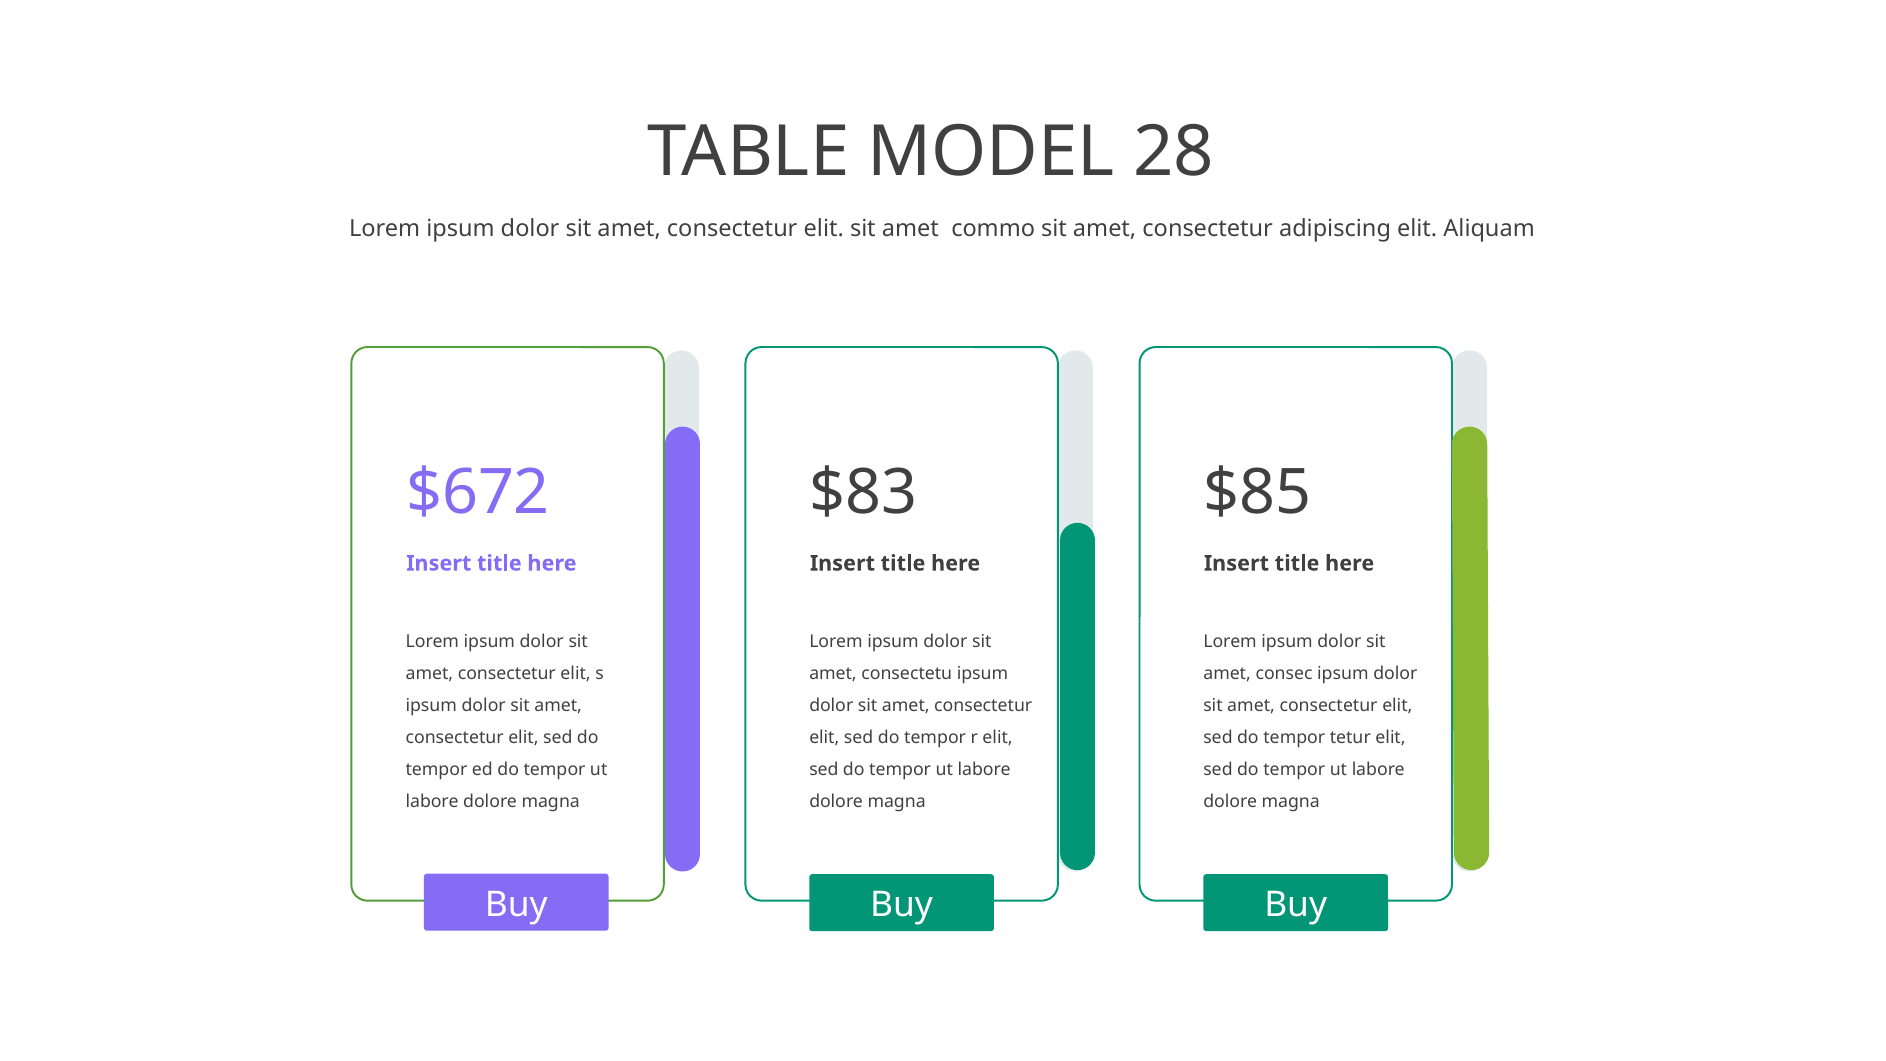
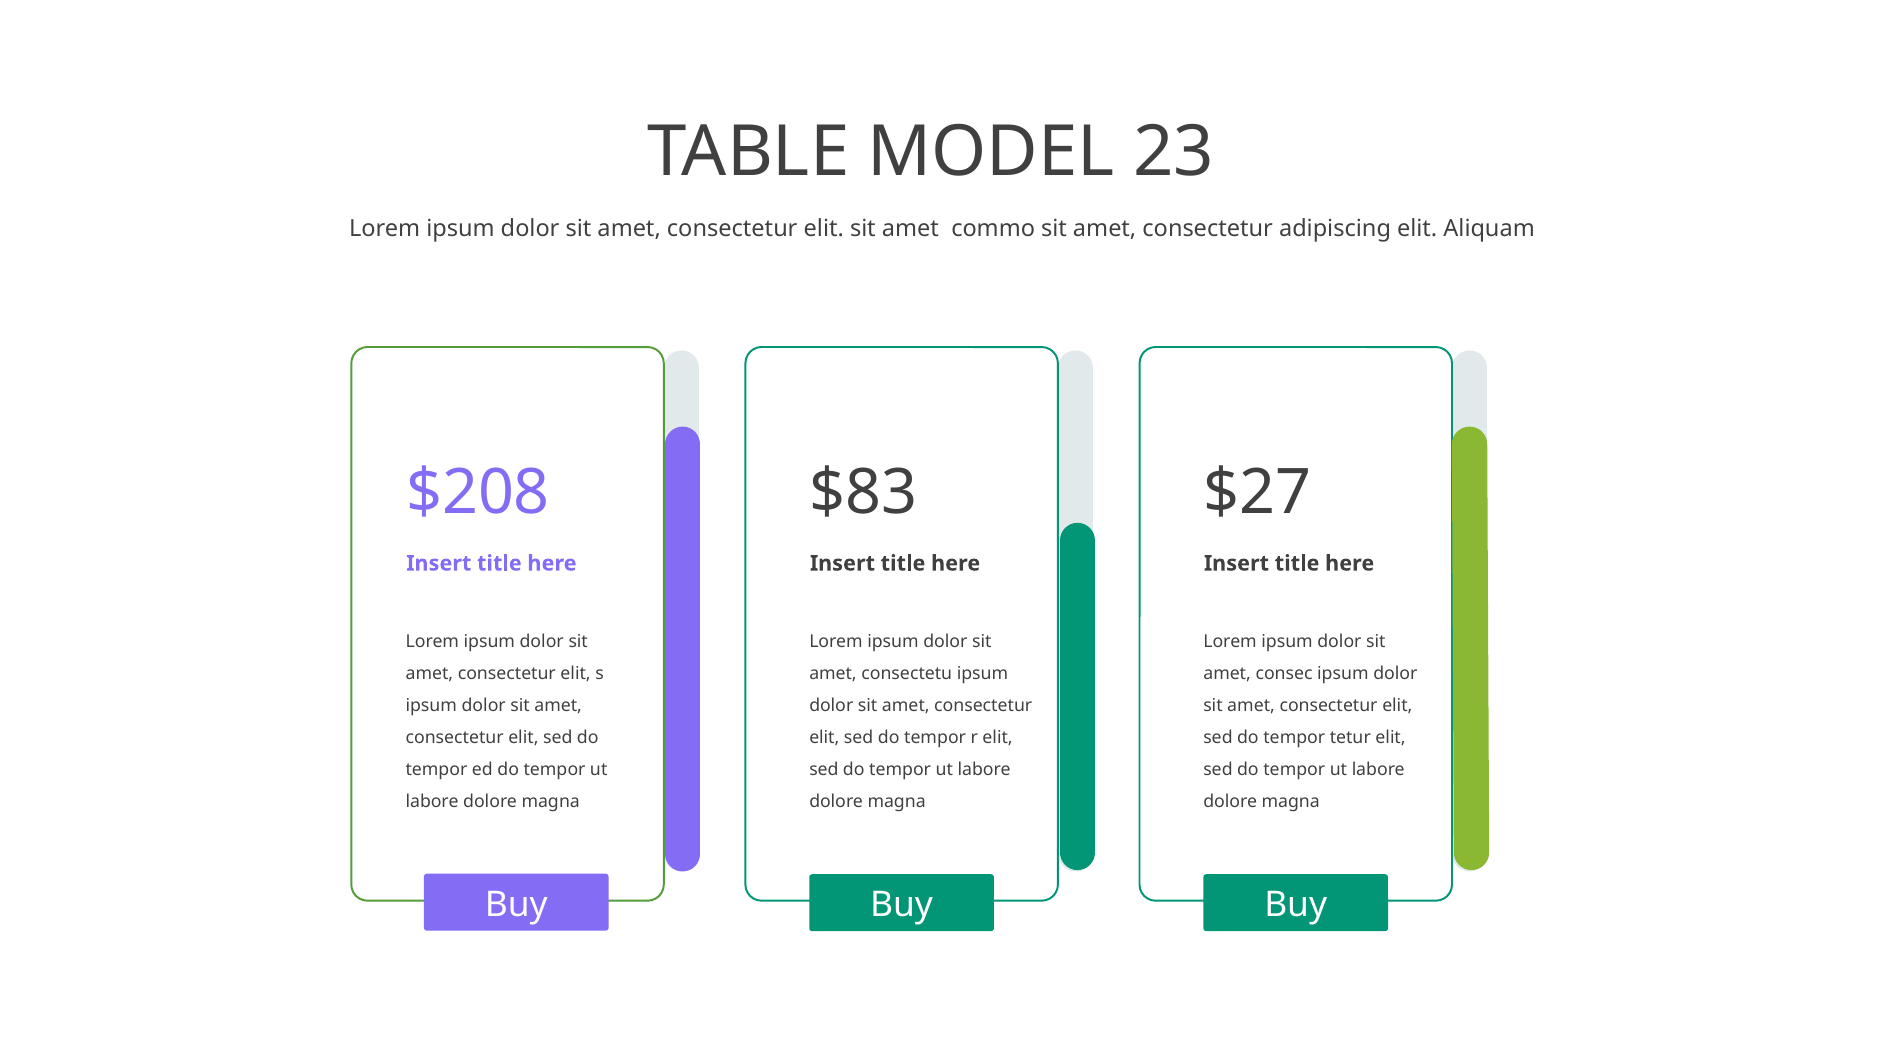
28: 28 -> 23
$672: $672 -> $208
$85: $85 -> $27
